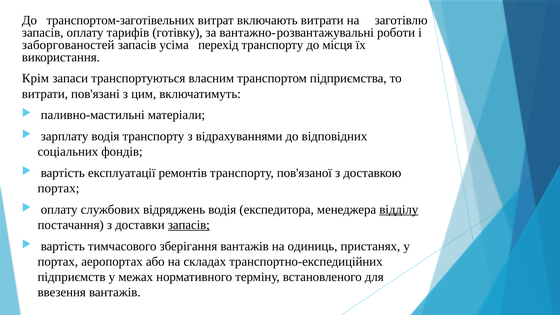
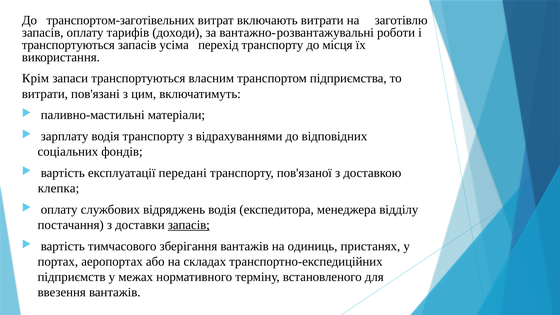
готівку: готівку -> доходи
заборгованостей at (68, 45): заборгованостей -> транспортуються
ремонтів: ремонтів -> передані
портах at (59, 188): портах -> клепка
відділу underline: present -> none
